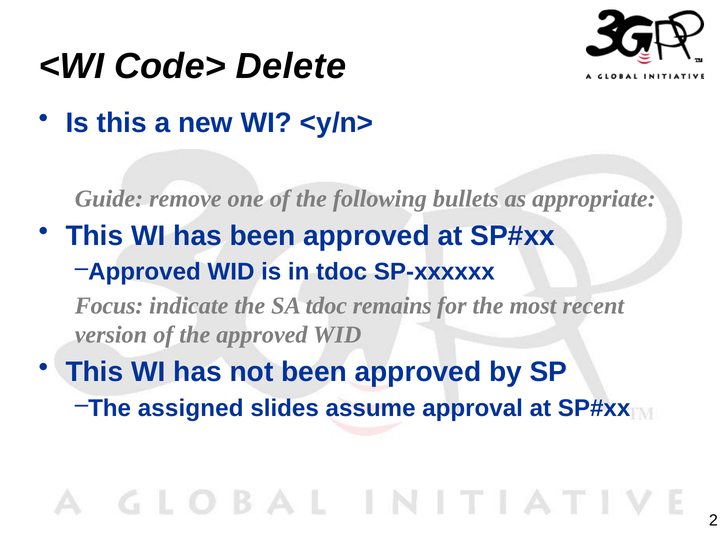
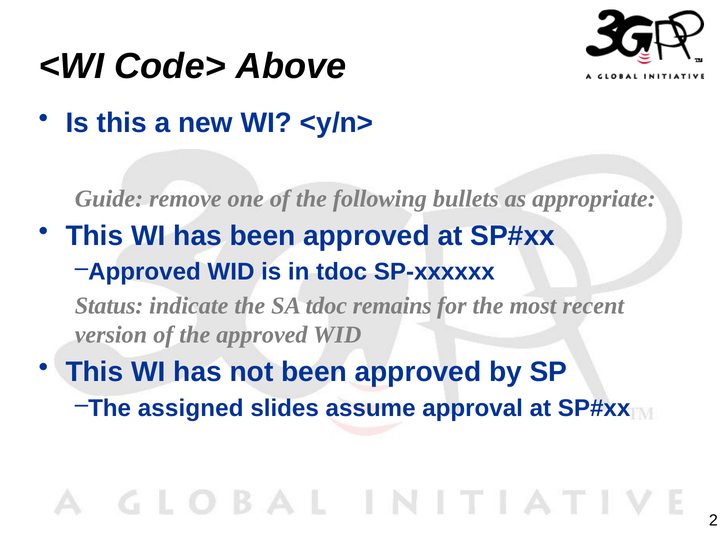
Delete: Delete -> Above
Focus: Focus -> Status
